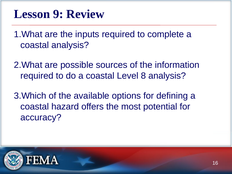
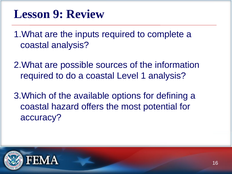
8: 8 -> 1
